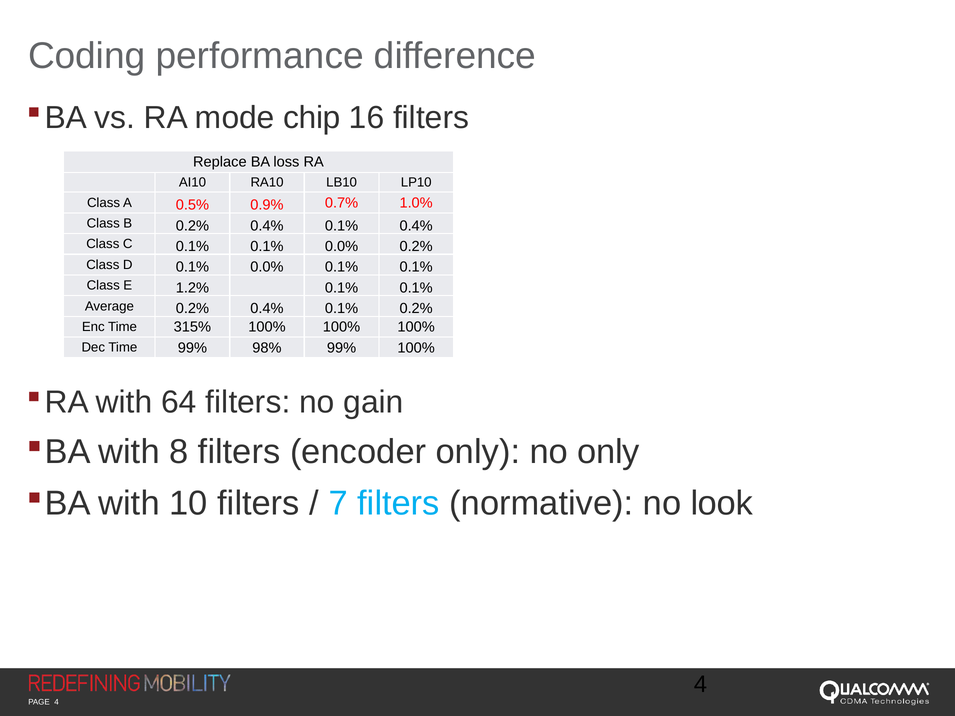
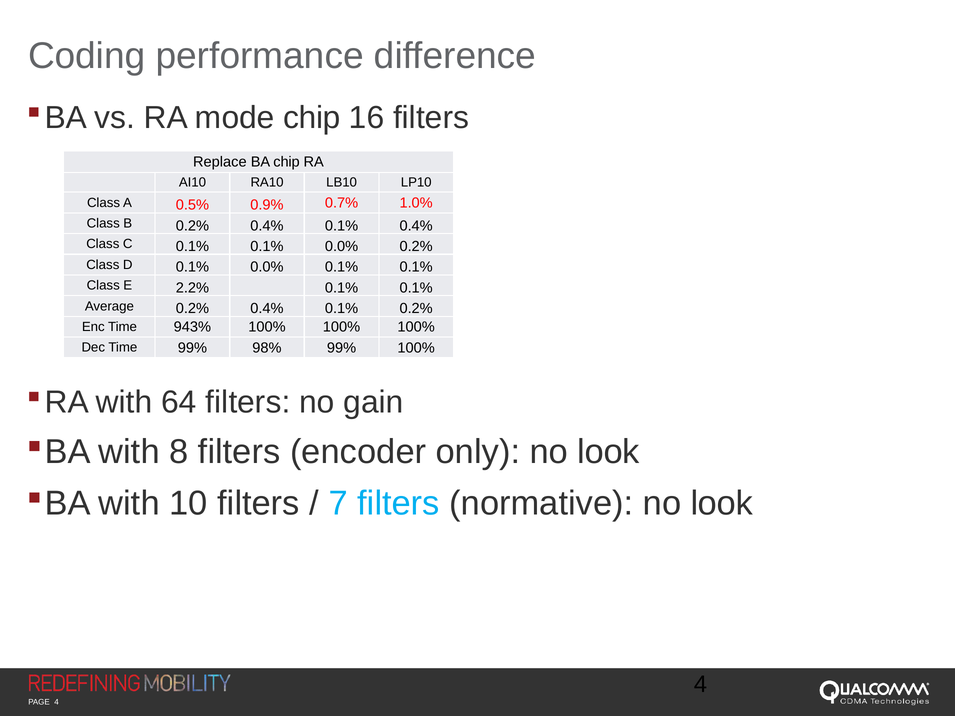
BA loss: loss -> chip
1.2%: 1.2% -> 2.2%
315%: 315% -> 943%
only no only: only -> look
